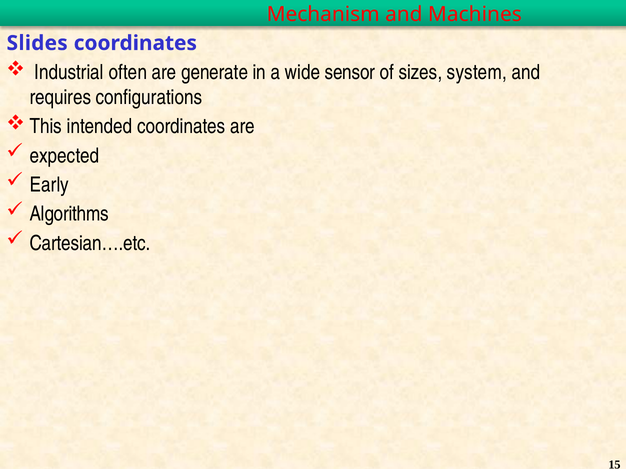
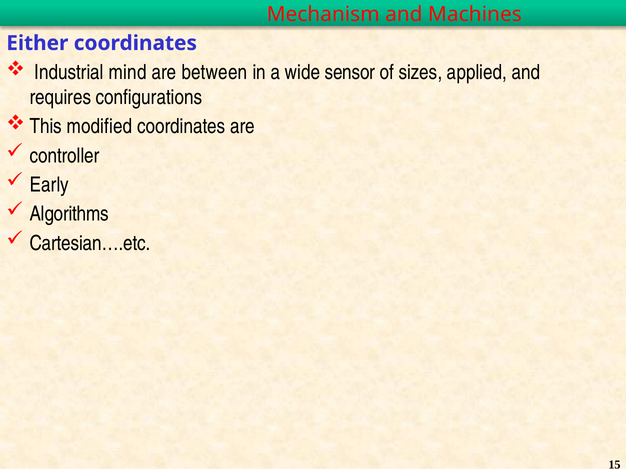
Slides: Slides -> Either
often: often -> mind
generate: generate -> between
system: system -> applied
intended: intended -> modified
expected: expected -> controller
